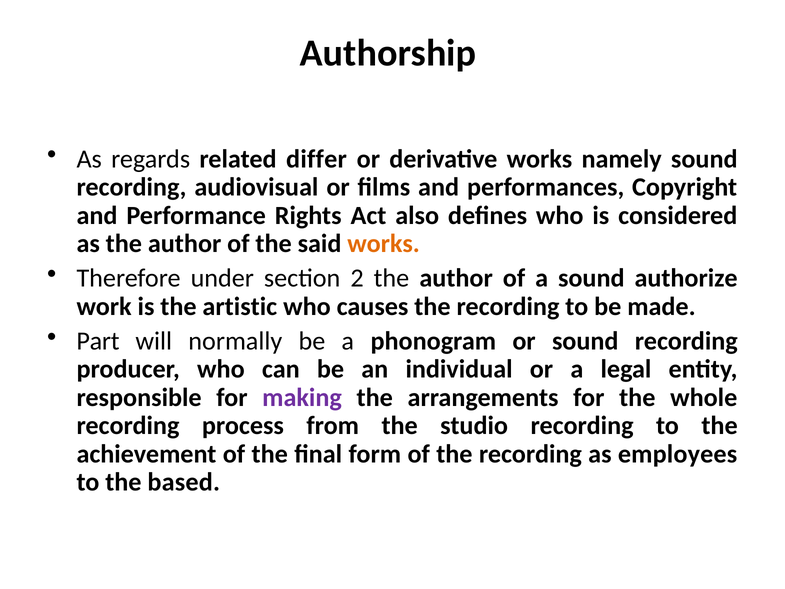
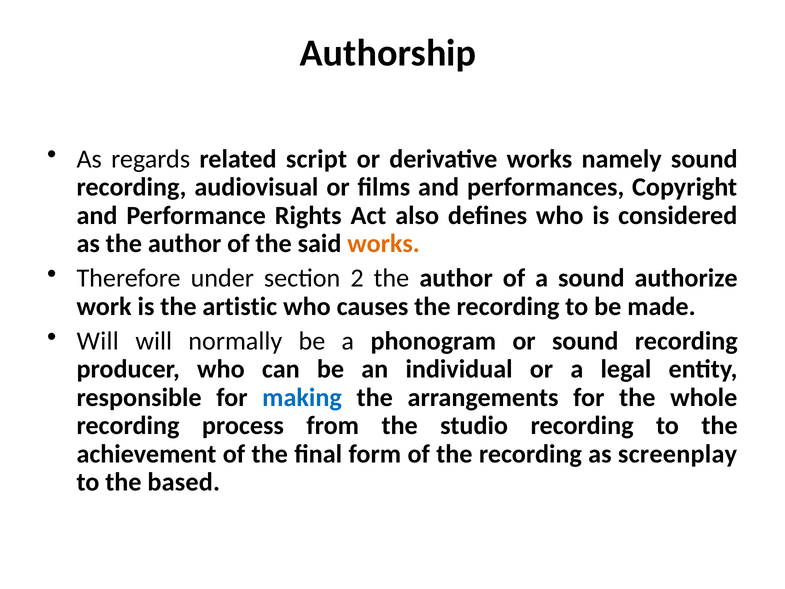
differ: differ -> script
Part at (98, 341): Part -> Will
making colour: purple -> blue
employees: employees -> screenplay
